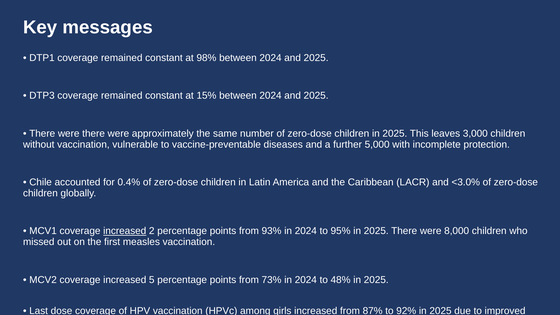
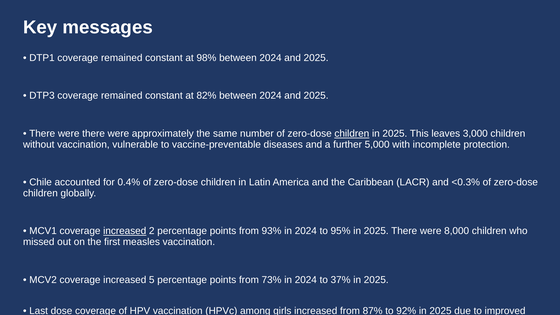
15%: 15% -> 82%
children at (352, 134) underline: none -> present
<3.0%: <3.0% -> <0.3%
48%: 48% -> 37%
